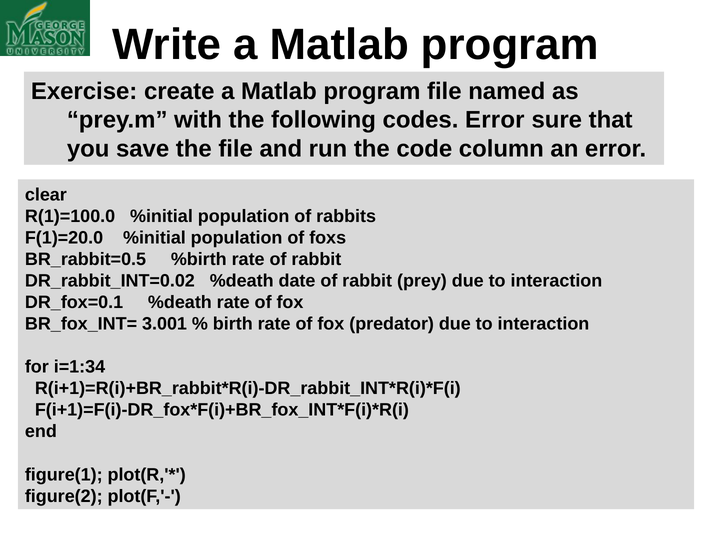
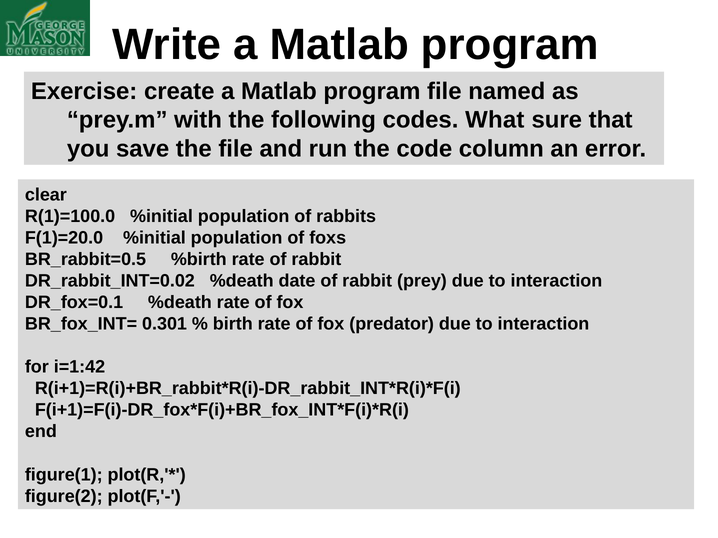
codes Error: Error -> What
3.001: 3.001 -> 0.301
i=1:34: i=1:34 -> i=1:42
